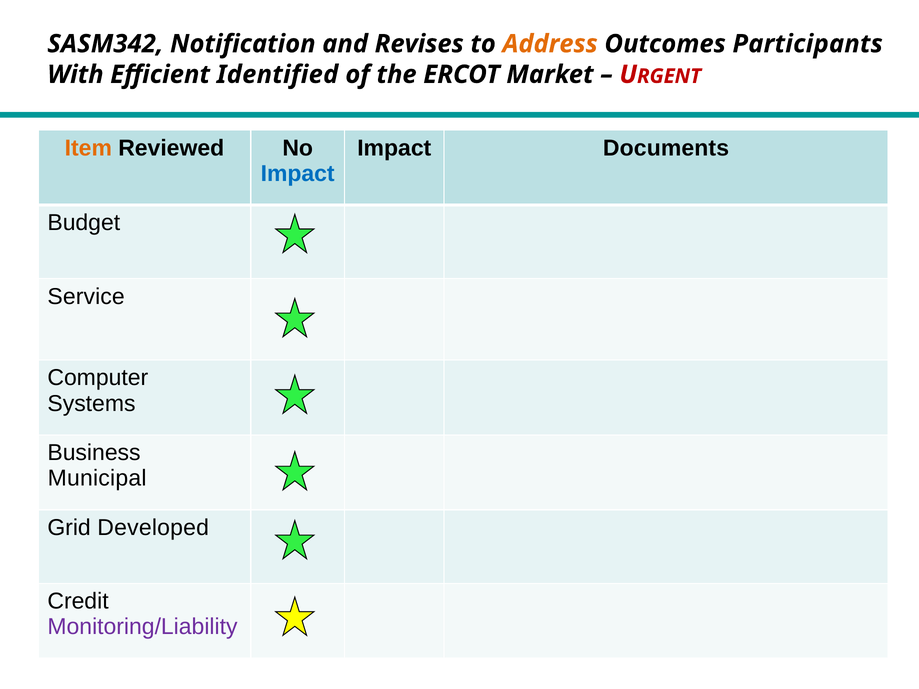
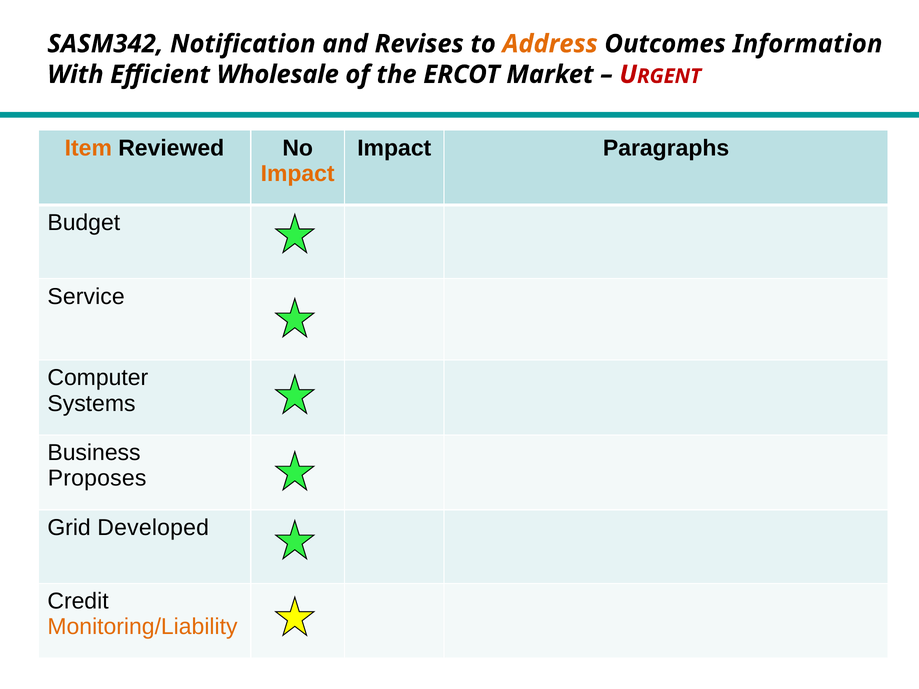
Participants: Participants -> Information
Identified: Identified -> Wholesale
Documents: Documents -> Paragraphs
Impact at (298, 174) colour: blue -> orange
Municipal: Municipal -> Proposes
Monitoring/Liability colour: purple -> orange
